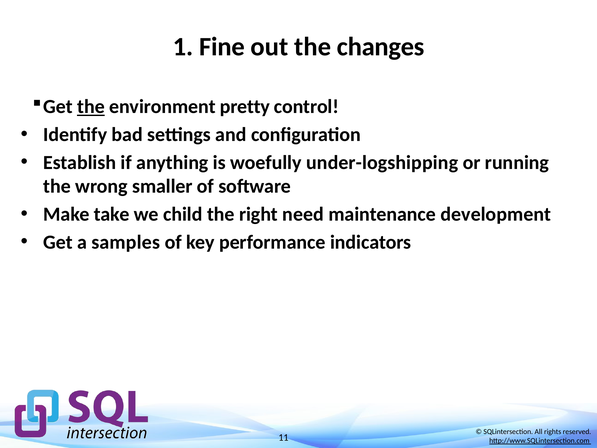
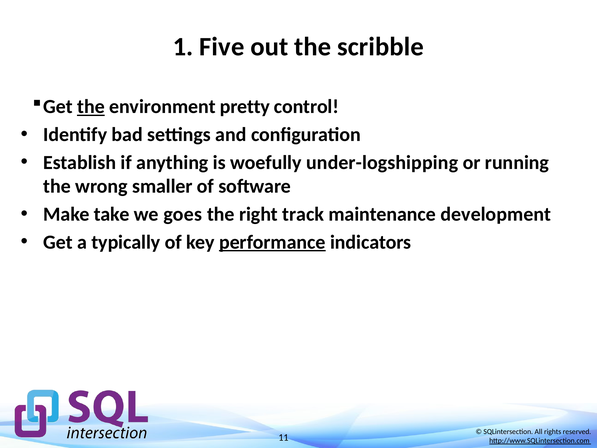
Fine: Fine -> Five
changes: changes -> scribble
child: child -> goes
need: need -> track
samples: samples -> typically
performance underline: none -> present
